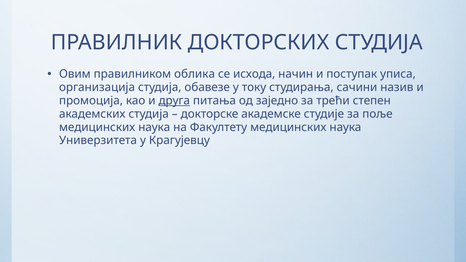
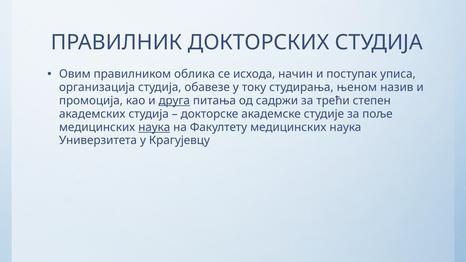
сачини: сачини -> њеном
заједно: заједно -> садржи
наука at (154, 127) underline: none -> present
